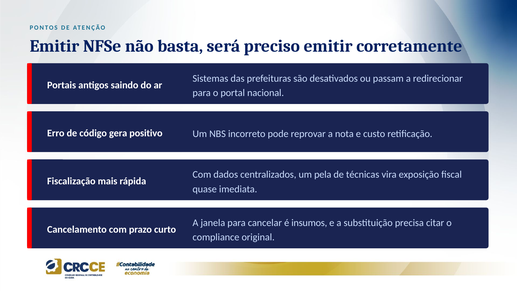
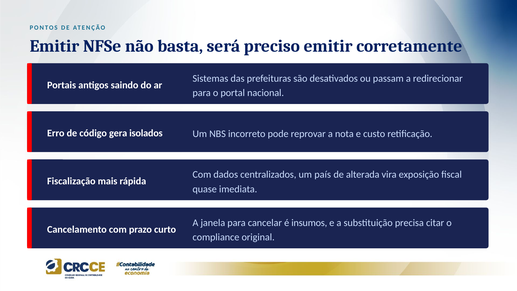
positivo: positivo -> isolados
pela: pela -> país
técnicas: técnicas -> alterada
